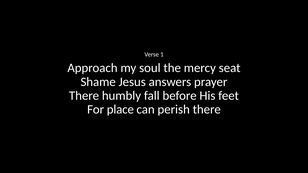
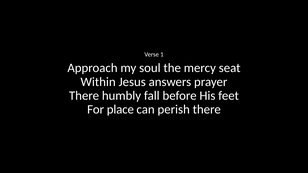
Shame: Shame -> Within
